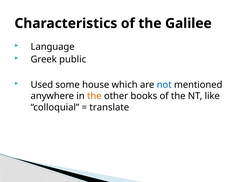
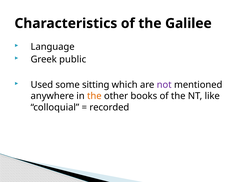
house: house -> sitting
not colour: blue -> purple
translate: translate -> recorded
